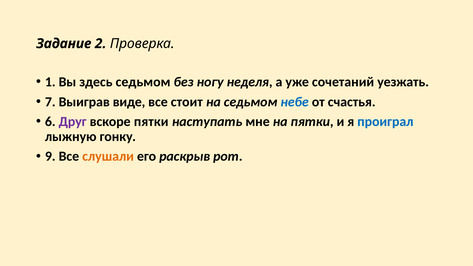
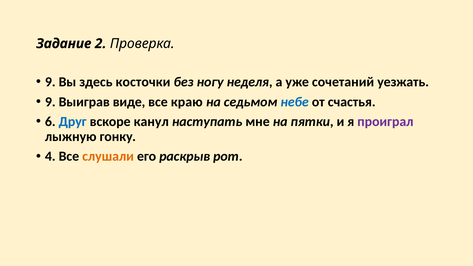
1 at (50, 82): 1 -> 9
здесь седьмом: седьмом -> косточки
7 at (50, 102): 7 -> 9
стоит: стоит -> краю
Друг colour: purple -> blue
вскоре пятки: пятки -> канул
проиграл colour: blue -> purple
9: 9 -> 4
